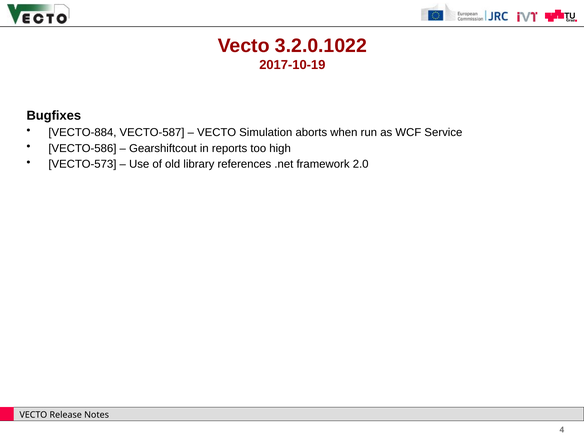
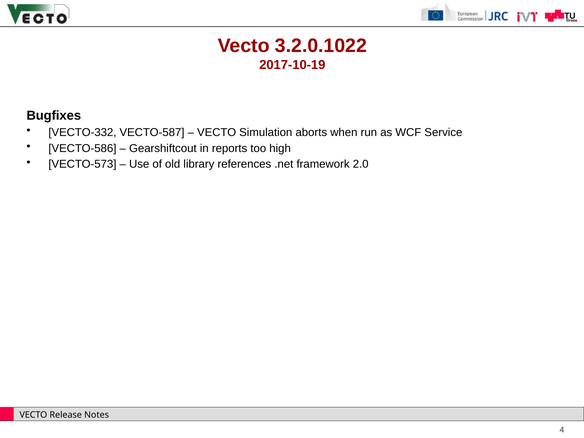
VECTO-884: VECTO-884 -> VECTO-332
